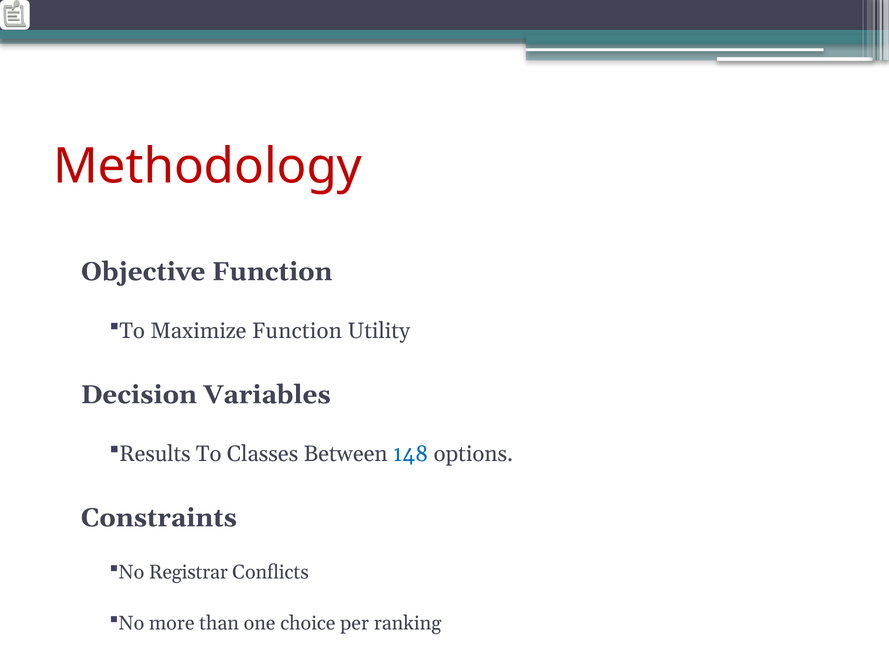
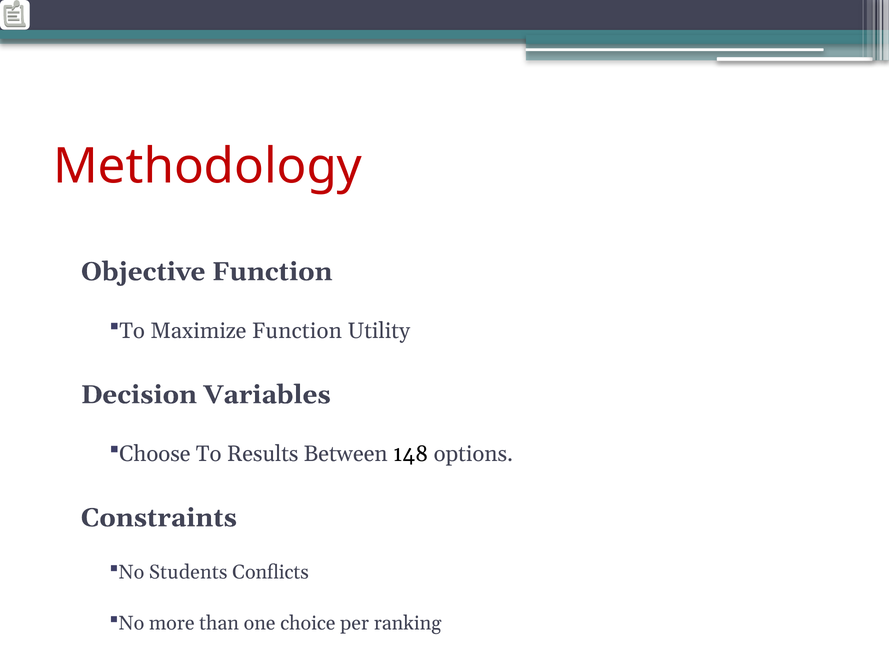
Results: Results -> Choose
Classes: Classes -> Results
148 colour: blue -> black
Registrar: Registrar -> Students
